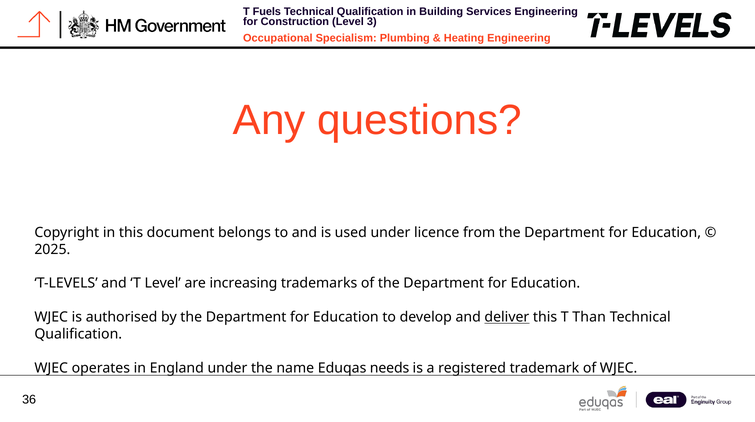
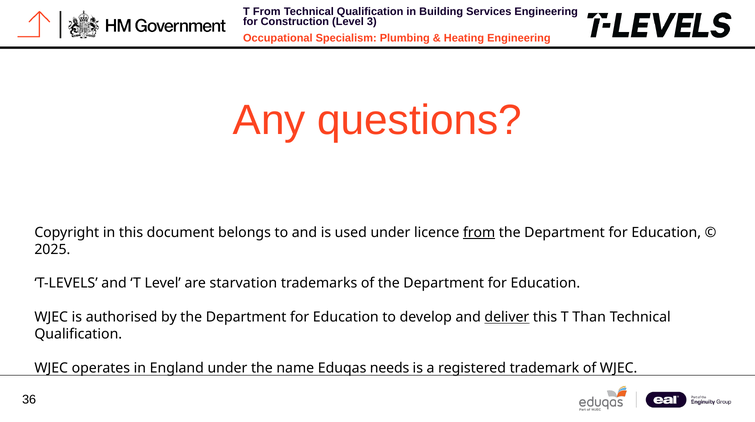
T Fuels: Fuels -> From
from at (479, 232) underline: none -> present
increasing: increasing -> starvation
